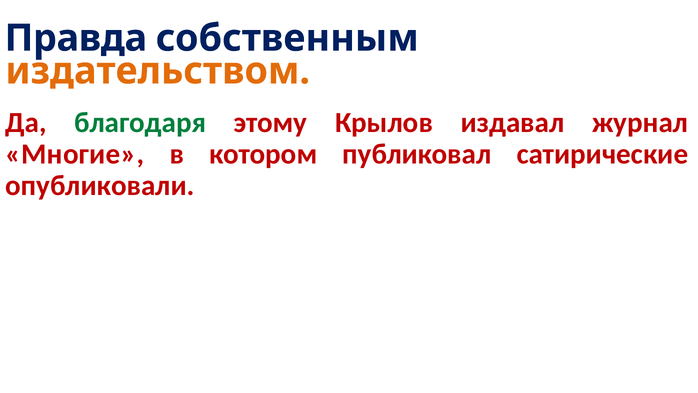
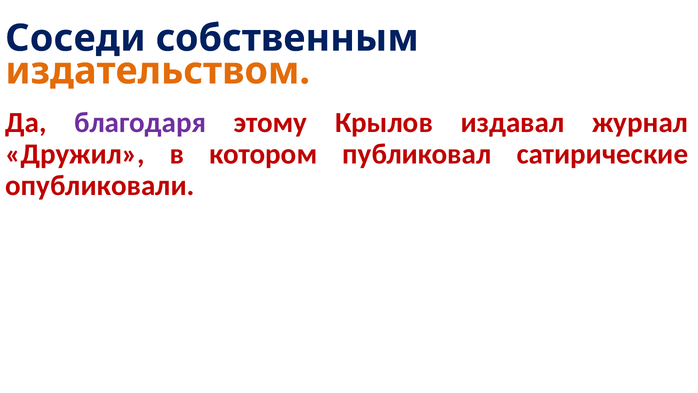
Правда: Правда -> Соседи
благодаря colour: green -> purple
Многие: Многие -> Дружил
